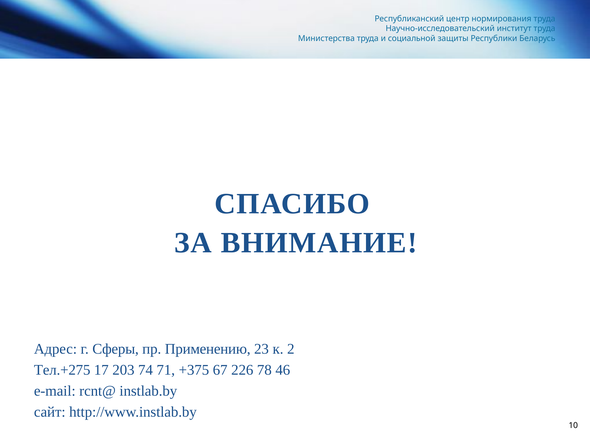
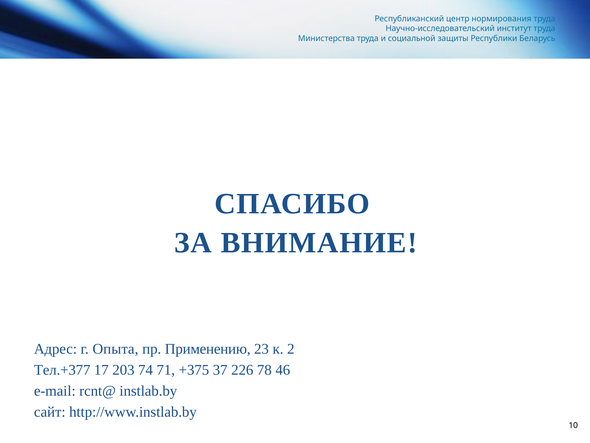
Сферы: Сферы -> Опыта
Тел.+275: Тел.+275 -> Тел.+377
67: 67 -> 37
